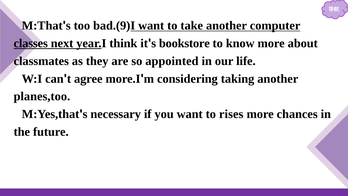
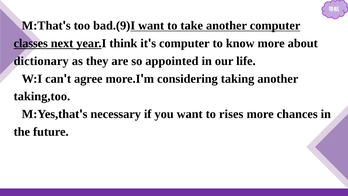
bookstore at (184, 43): bookstore -> computer
classmates: classmates -> dictionary
planes,too: planes,too -> taking,too
